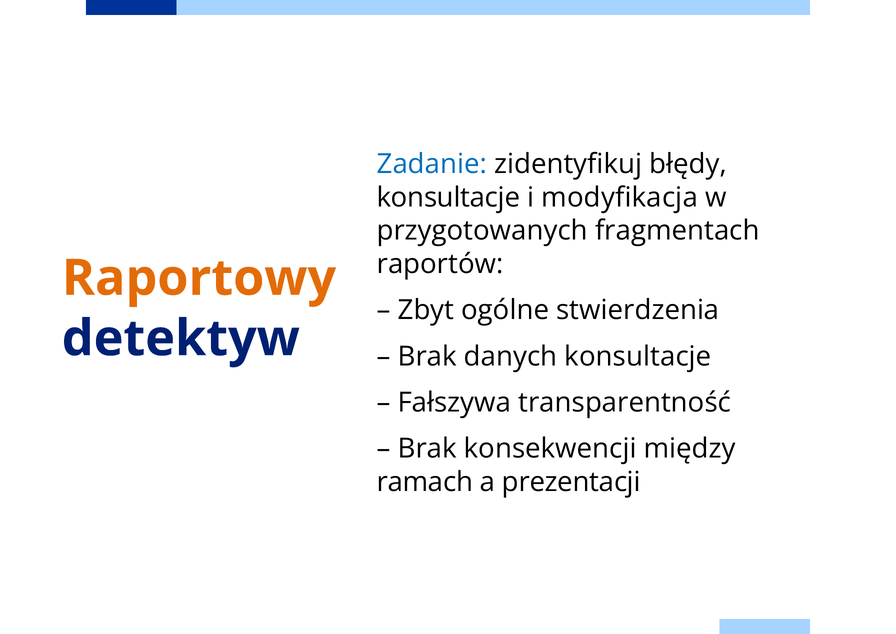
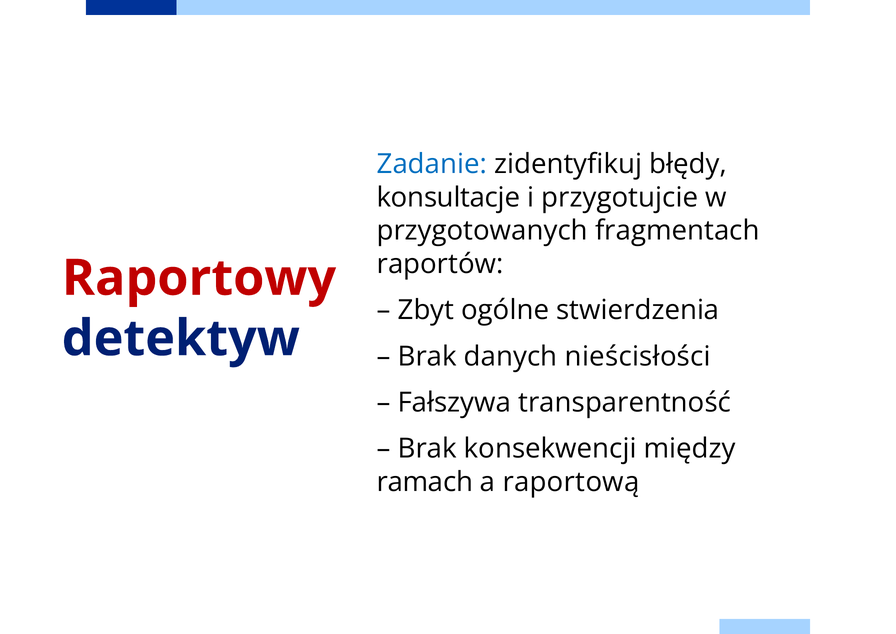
modyfikacja: modyfikacja -> przygotujcie
Raportowy colour: orange -> red
danych konsultacje: konsultacje -> nieścisłości
prezentacji: prezentacji -> raportową
